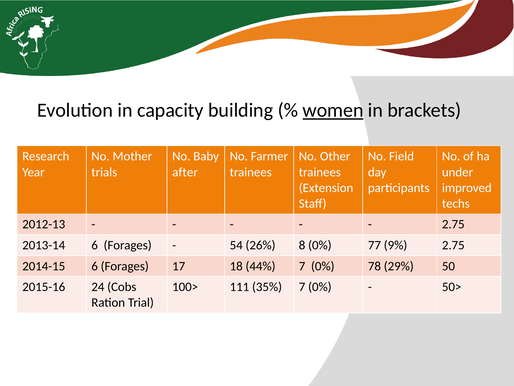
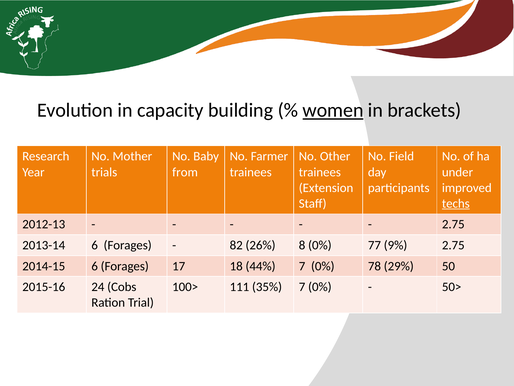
after: after -> from
techs underline: none -> present
54: 54 -> 82
